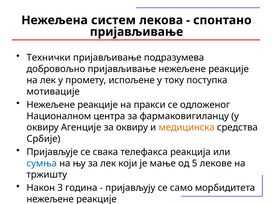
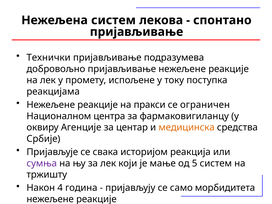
мотивације: мотивације -> реакцијама
одложеног: одложеног -> ограничен
за оквиру: оквиру -> центар
телефакса: телефакса -> историјом
сумња colour: blue -> purple
5 лекове: лекове -> систем
3: 3 -> 4
